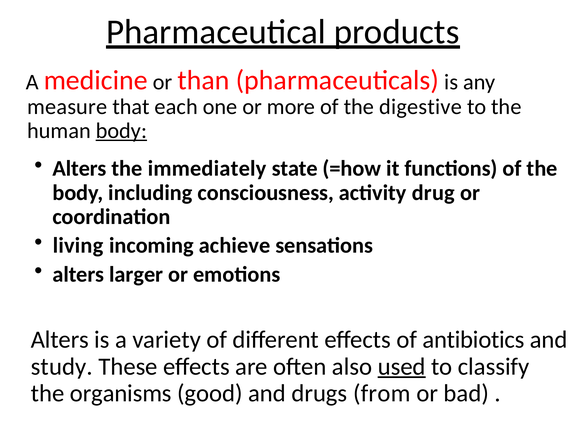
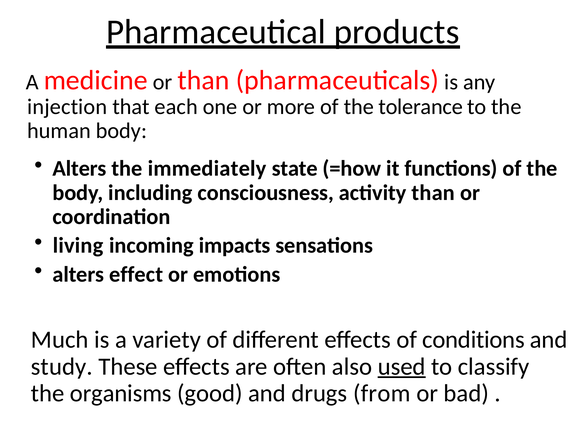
measure: measure -> injection
digestive: digestive -> tolerance
body at (121, 131) underline: present -> none
activity drug: drug -> than
achieve: achieve -> impacts
larger: larger -> effect
Alters at (60, 339): Alters -> Much
antibiotics: antibiotics -> conditions
